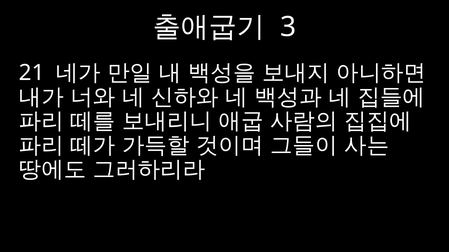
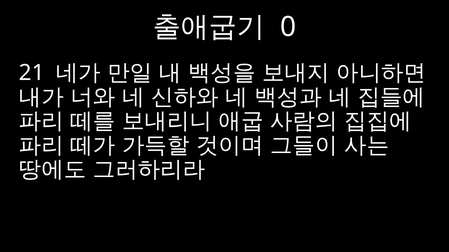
3: 3 -> 0
